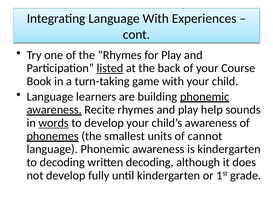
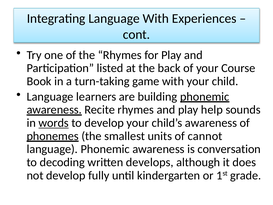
listed underline: present -> none
is kindergarten: kindergarten -> conversation
written decoding: decoding -> develops
